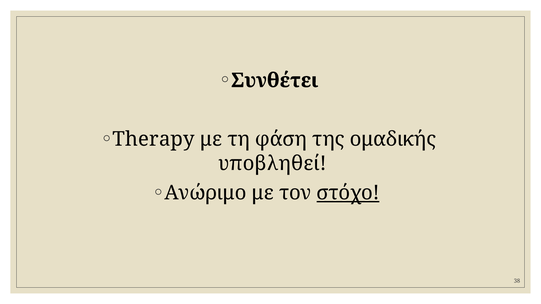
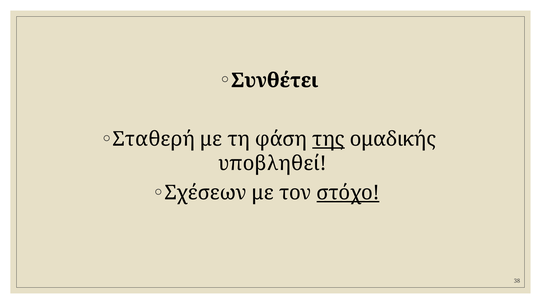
Therapy: Therapy -> Σταθερή
της underline: none -> present
Ανώριμο: Ανώριμο -> Σχέσεων
